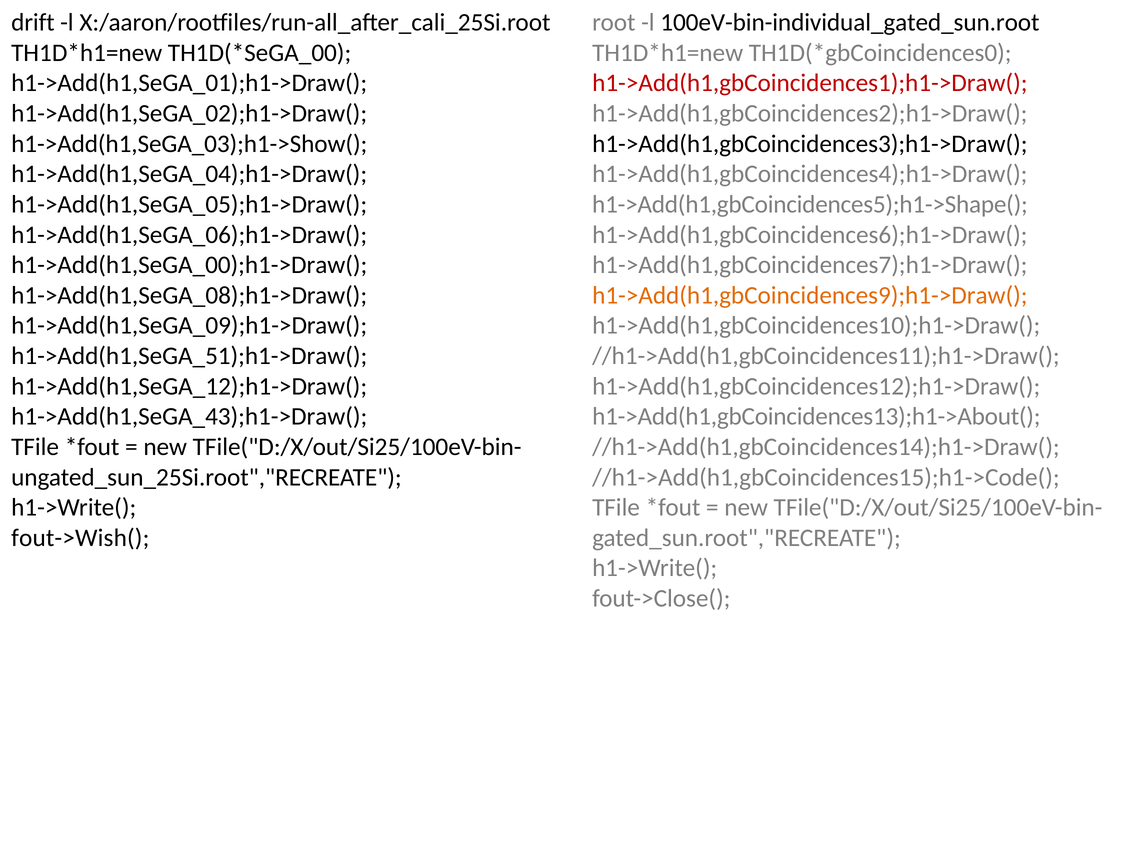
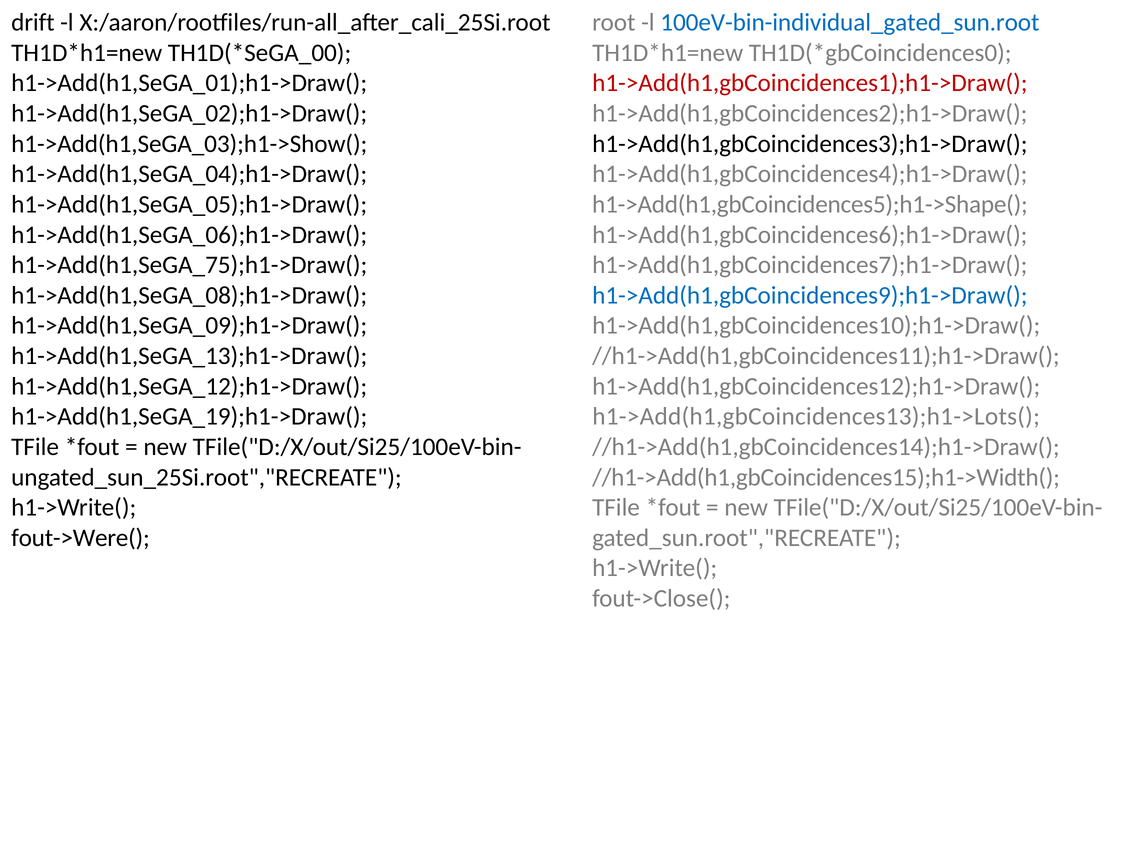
100eV-bin-individual_gated_sun.root colour: black -> blue
h1->Add(h1,SeGA_00);h1->Draw(: h1->Add(h1,SeGA_00);h1->Draw( -> h1->Add(h1,SeGA_75);h1->Draw(
h1->Add(h1,gbCoincidences9);h1->Draw( colour: orange -> blue
h1->Add(h1,SeGA_51);h1->Draw(: h1->Add(h1,SeGA_51);h1->Draw( -> h1->Add(h1,SeGA_13);h1->Draw(
h1->Add(h1,SeGA_43);h1->Draw(: h1->Add(h1,SeGA_43);h1->Draw( -> h1->Add(h1,SeGA_19);h1->Draw(
h1->Add(h1,gbCoincidences13);h1->About(: h1->Add(h1,gbCoincidences13);h1->About( -> h1->Add(h1,gbCoincidences13);h1->Lots(
//h1->Add(h1,gbCoincidences15);h1->Code(: //h1->Add(h1,gbCoincidences15);h1->Code( -> //h1->Add(h1,gbCoincidences15);h1->Width(
fout->Wish(: fout->Wish( -> fout->Were(
